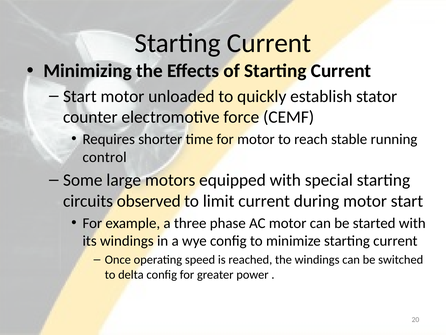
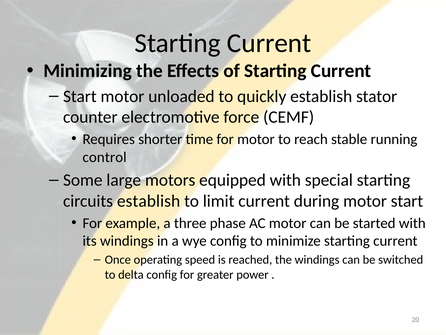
circuits observed: observed -> establish
